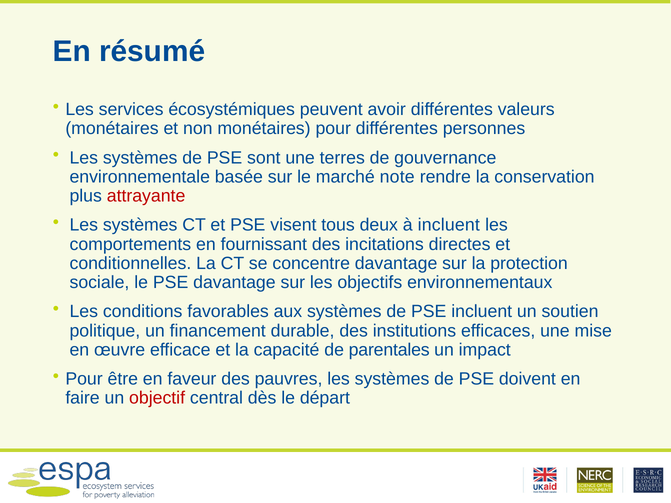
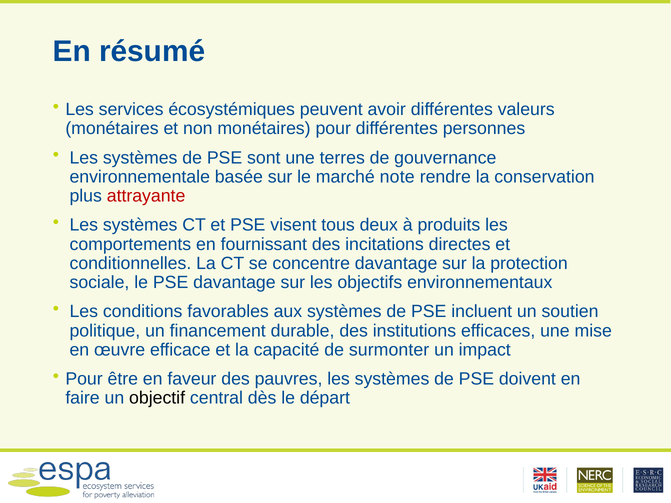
à incluent: incluent -> produits
parentales: parentales -> surmonter
objectif colour: red -> black
